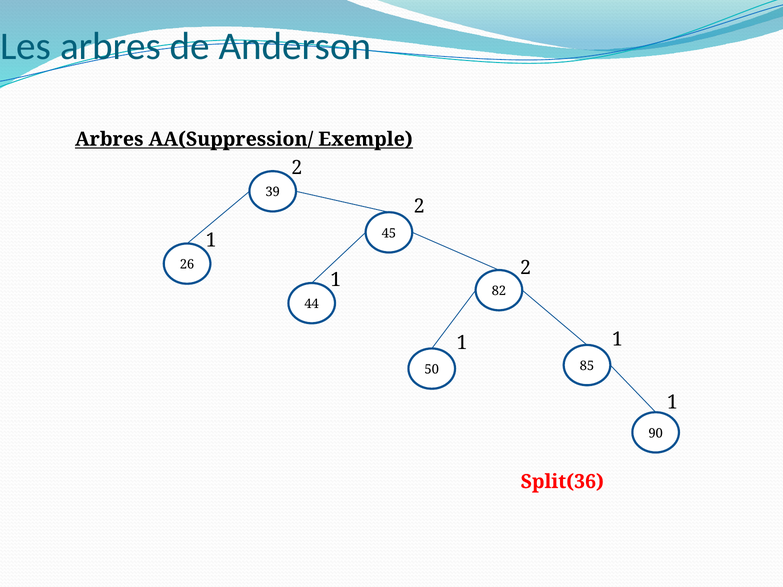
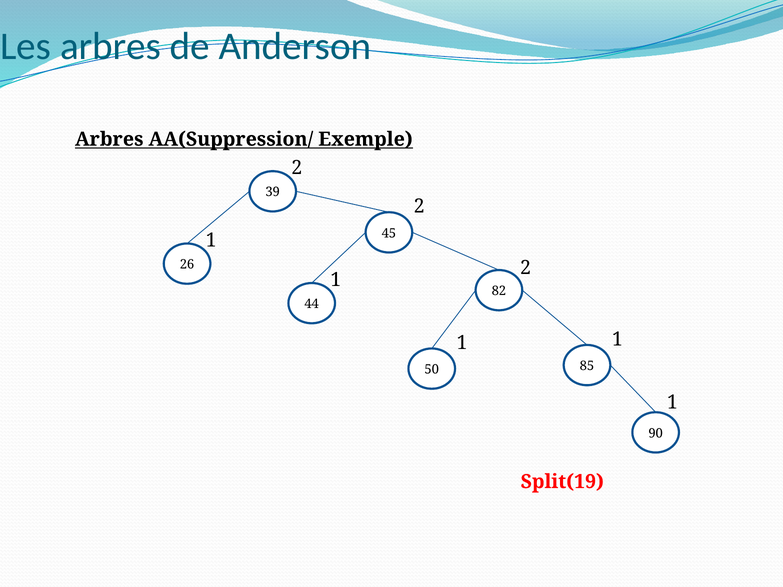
Split(36: Split(36 -> Split(19
